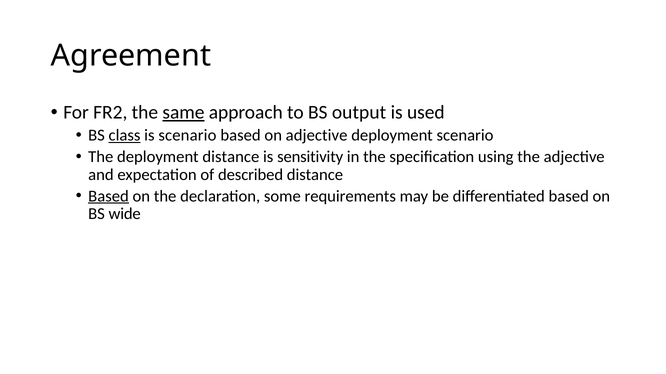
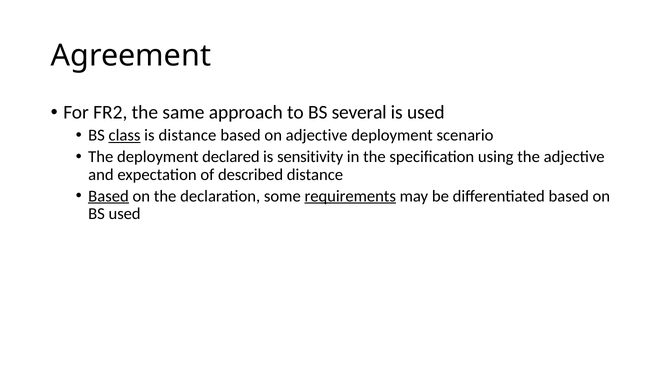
same underline: present -> none
output: output -> several
is scenario: scenario -> distance
deployment distance: distance -> declared
requirements underline: none -> present
BS wide: wide -> used
